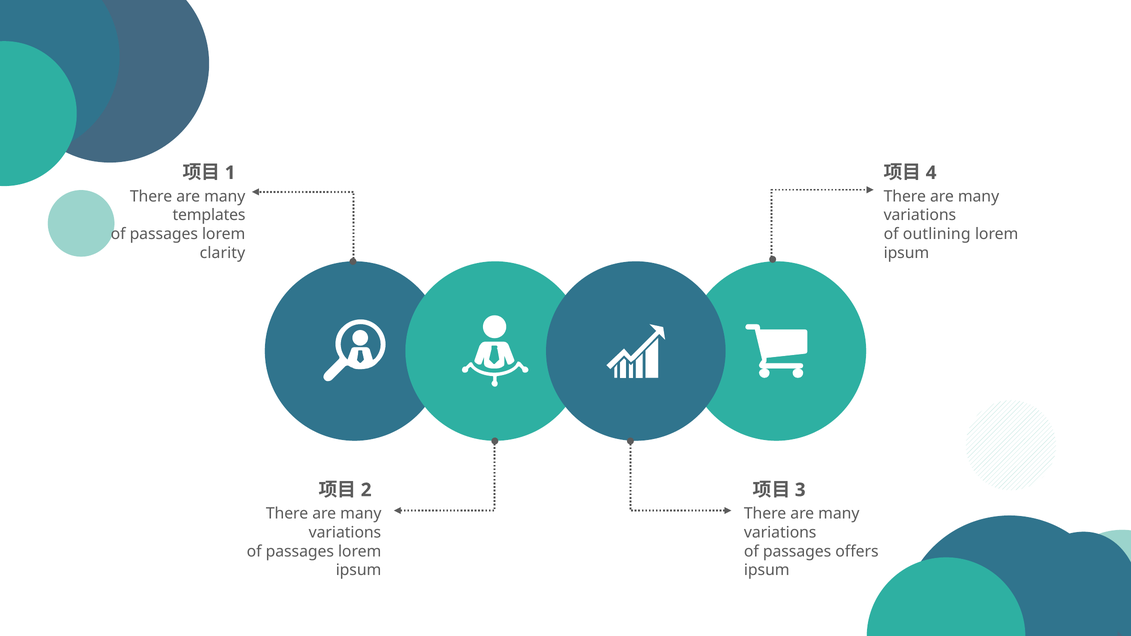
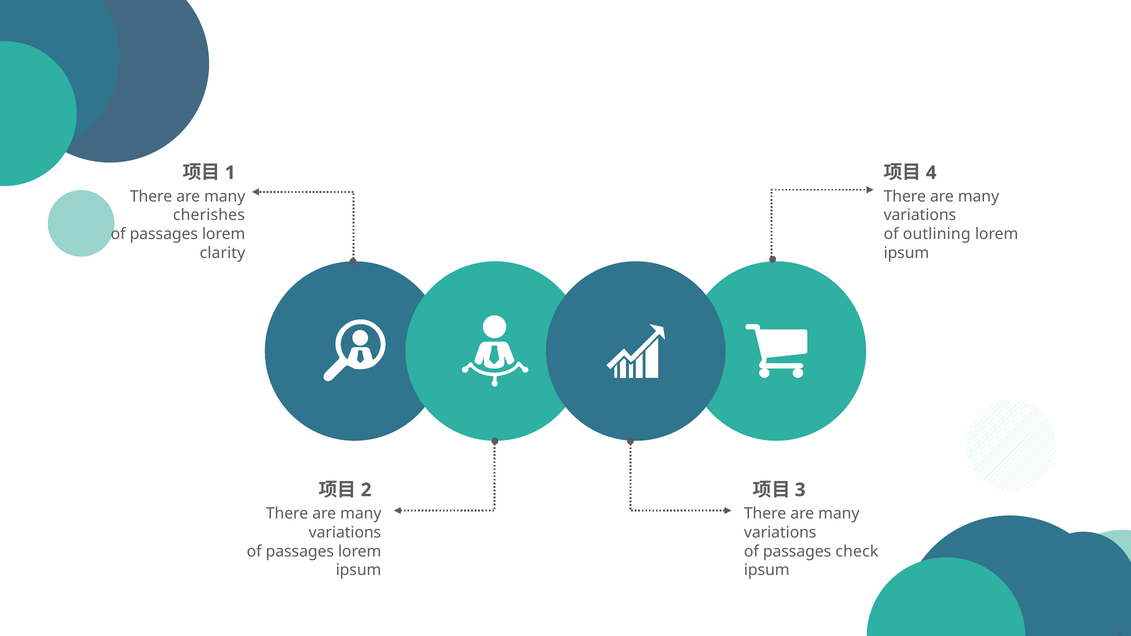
templates: templates -> cherishes
offers: offers -> check
